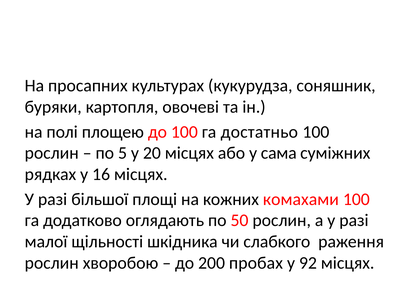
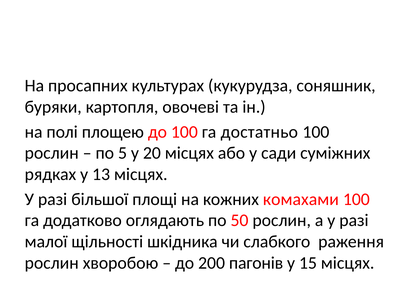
сама: сама -> сади
16: 16 -> 13
пробах: пробах -> пагонів
92: 92 -> 15
